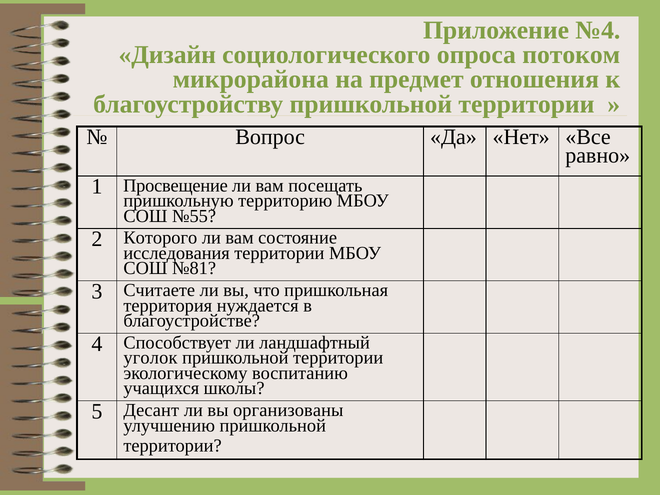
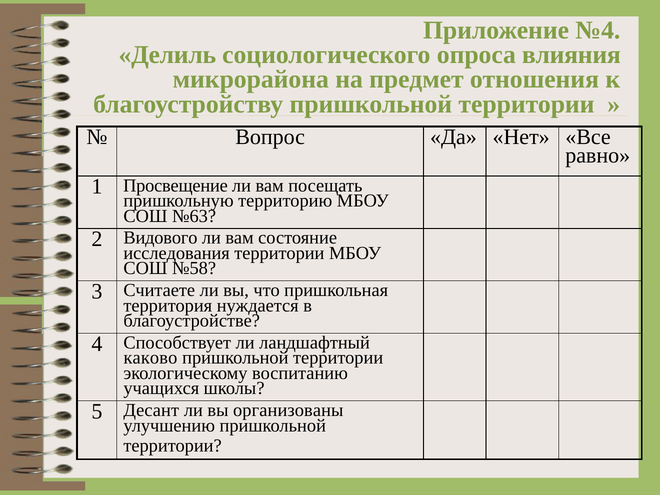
Дизайн: Дизайн -> Делиль
потоком: потоком -> влияния
№55: №55 -> №63
Которого: Которого -> Видового
№81: №81 -> №58
уголок: уголок -> каково
